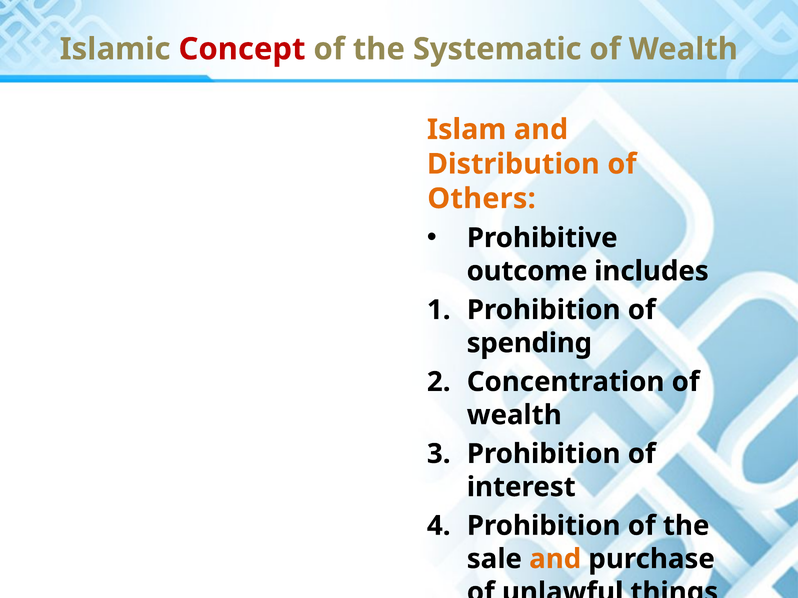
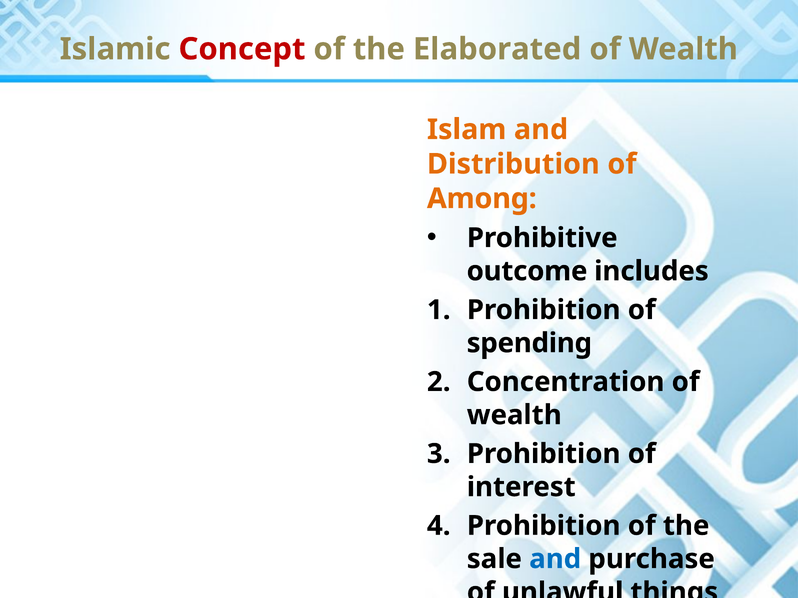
Systematic: Systematic -> Elaborated
Others: Others -> Among
and at (555, 559) colour: orange -> blue
